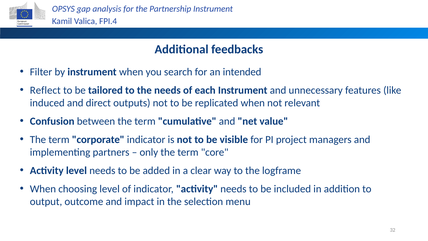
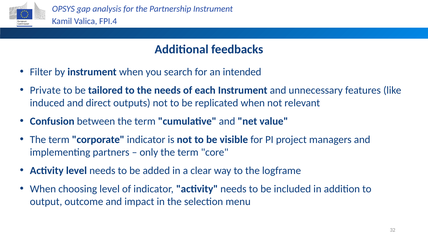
Reflect: Reflect -> Private
